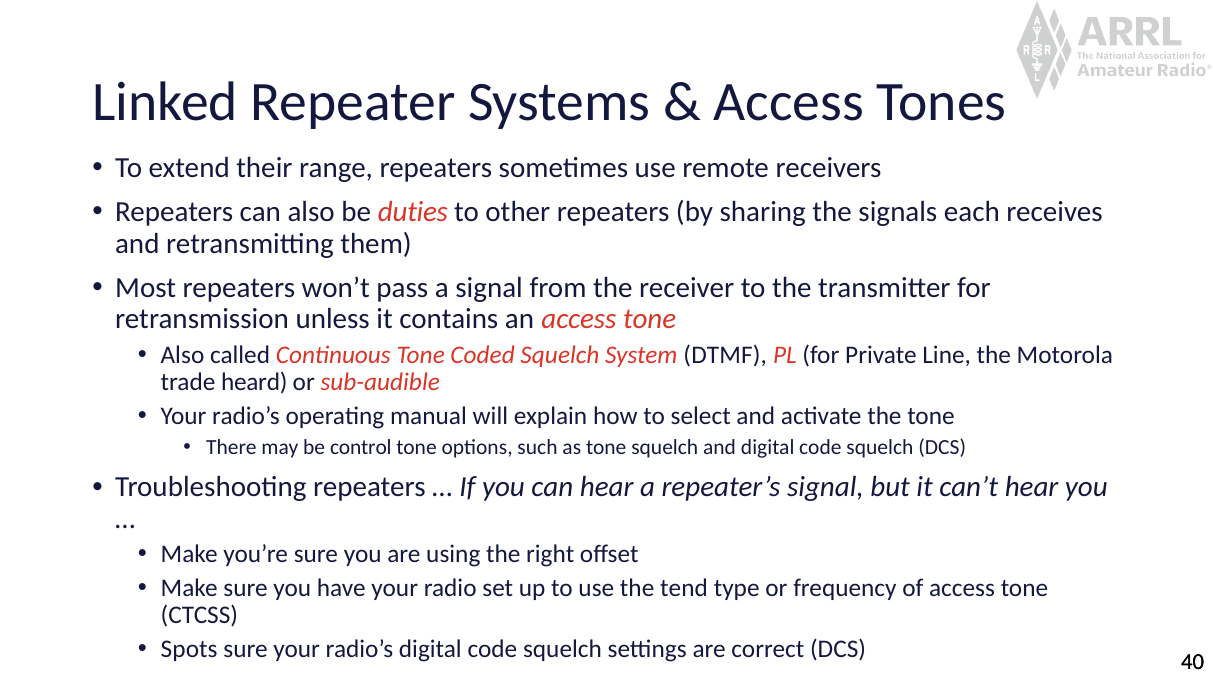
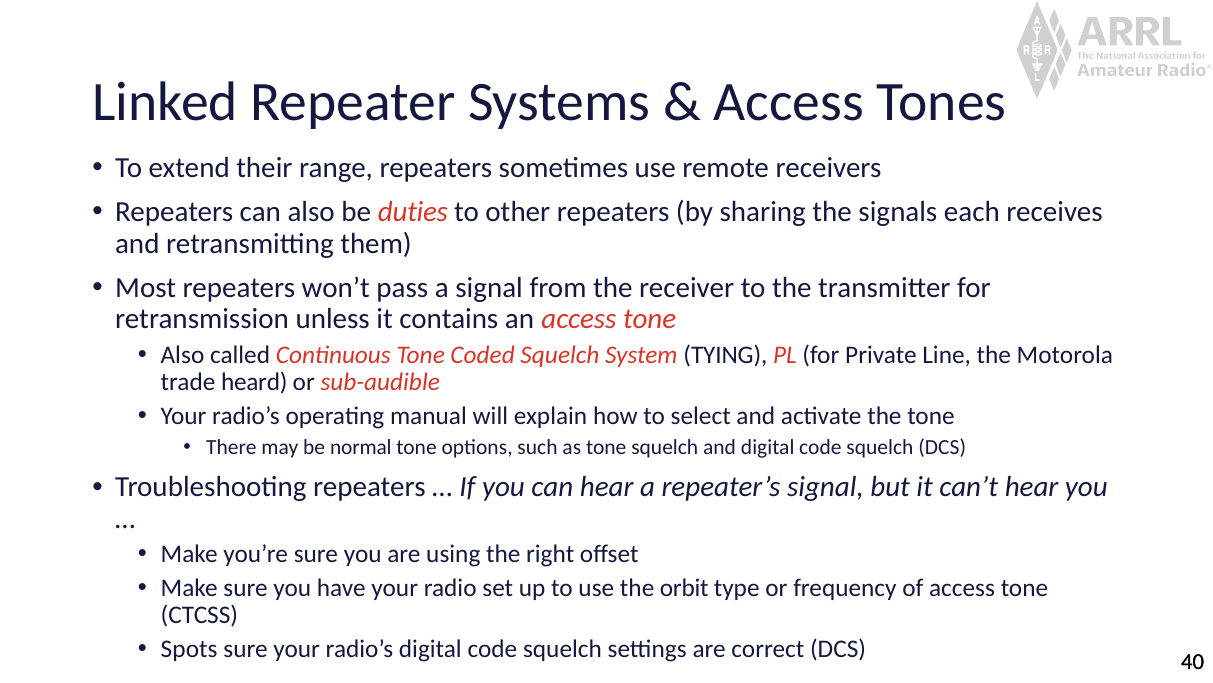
DTMF: DTMF -> TYING
control: control -> normal
tend: tend -> orbit
